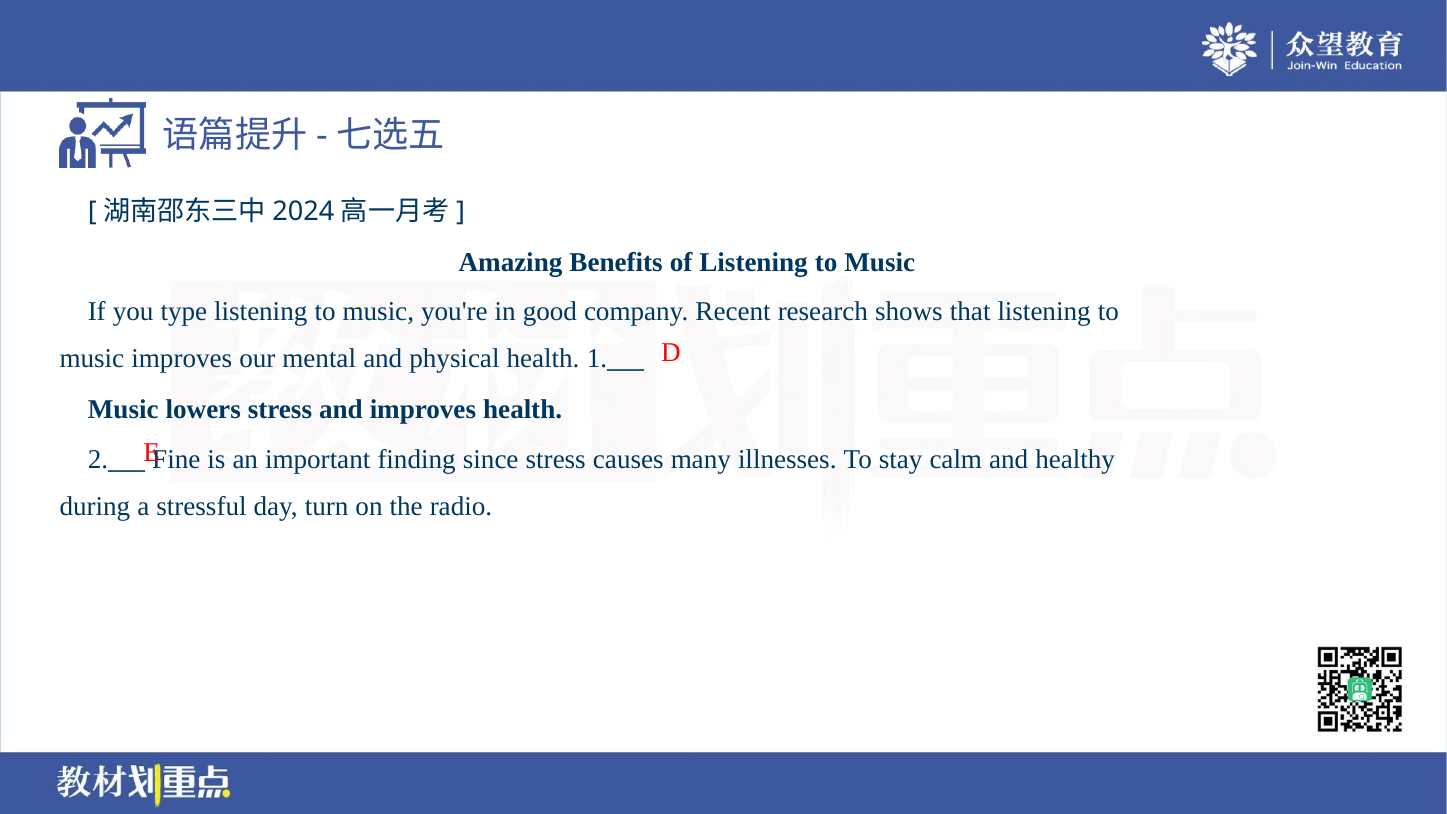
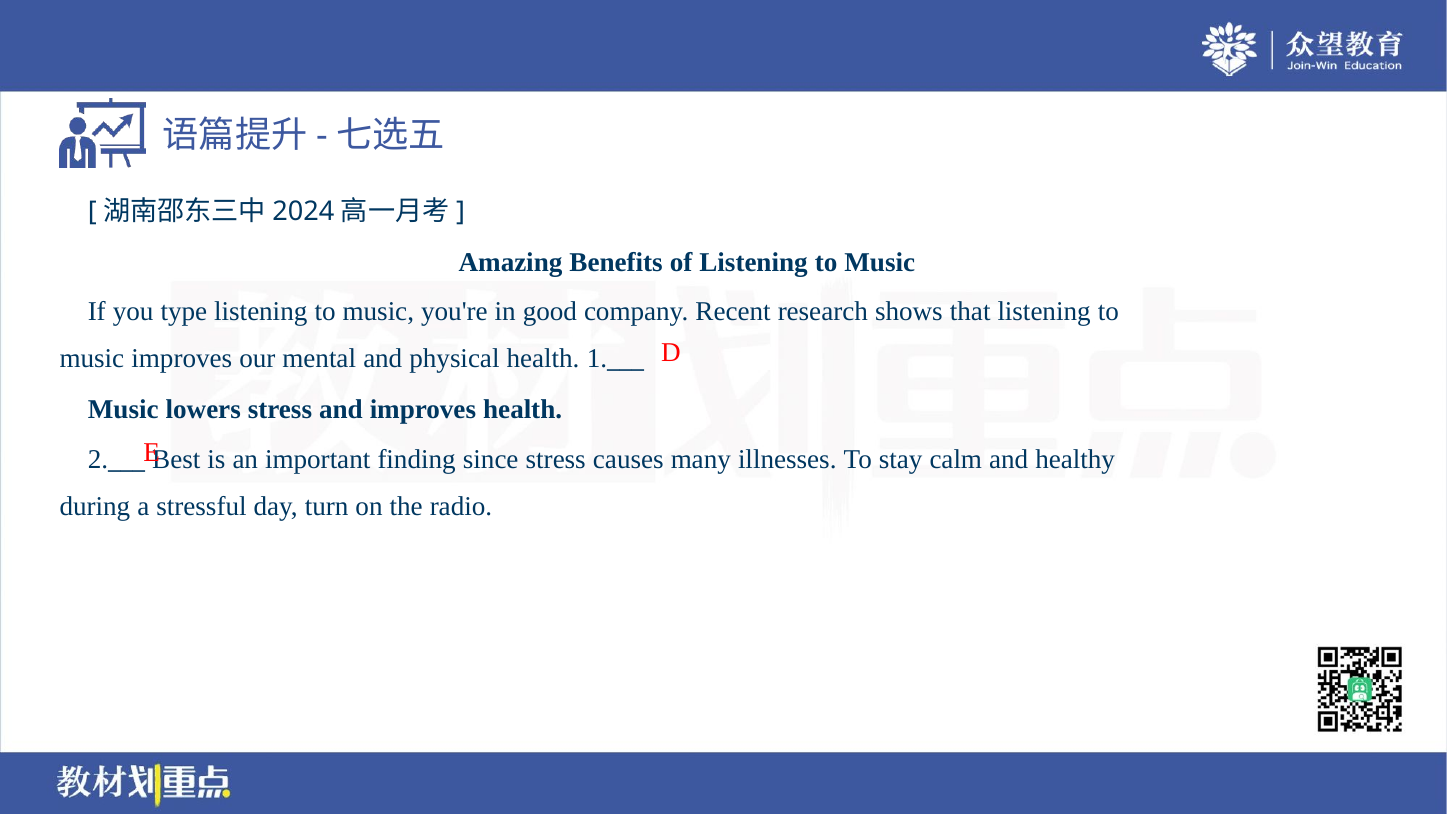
Fine: Fine -> Best
